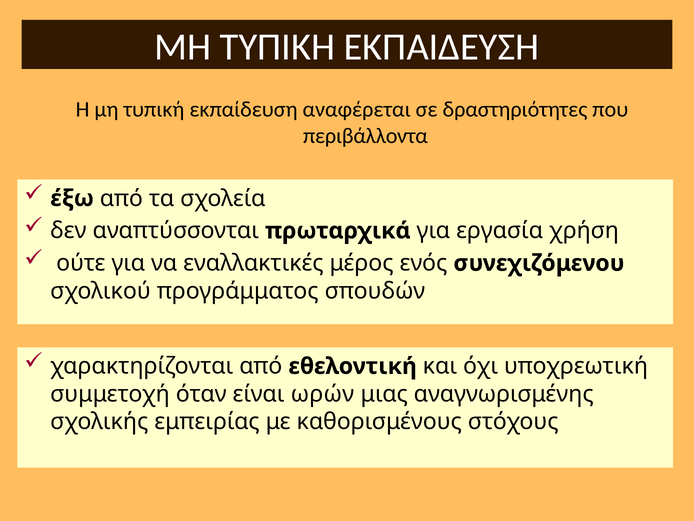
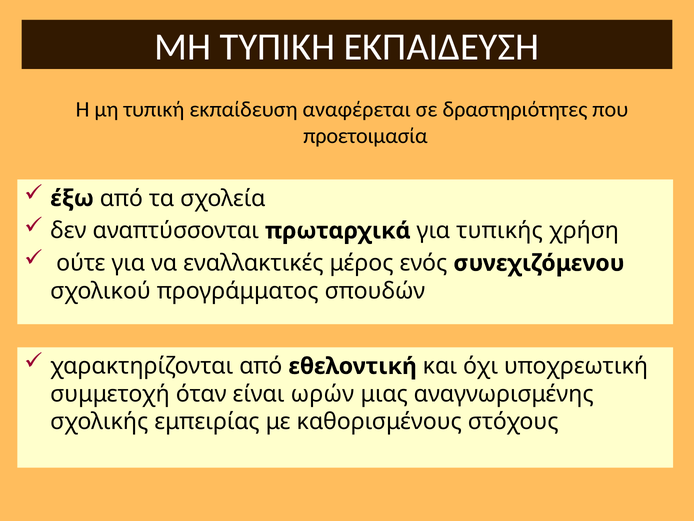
περιβάλλοντα: περιβάλλοντα -> προετοιμασία
εργασία: εργασία -> τυπικής
